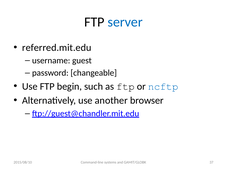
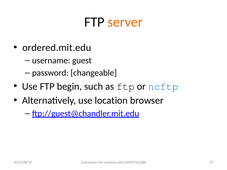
server colour: blue -> orange
referred.mit.edu: referred.mit.edu -> ordered.mit.edu
another: another -> location
